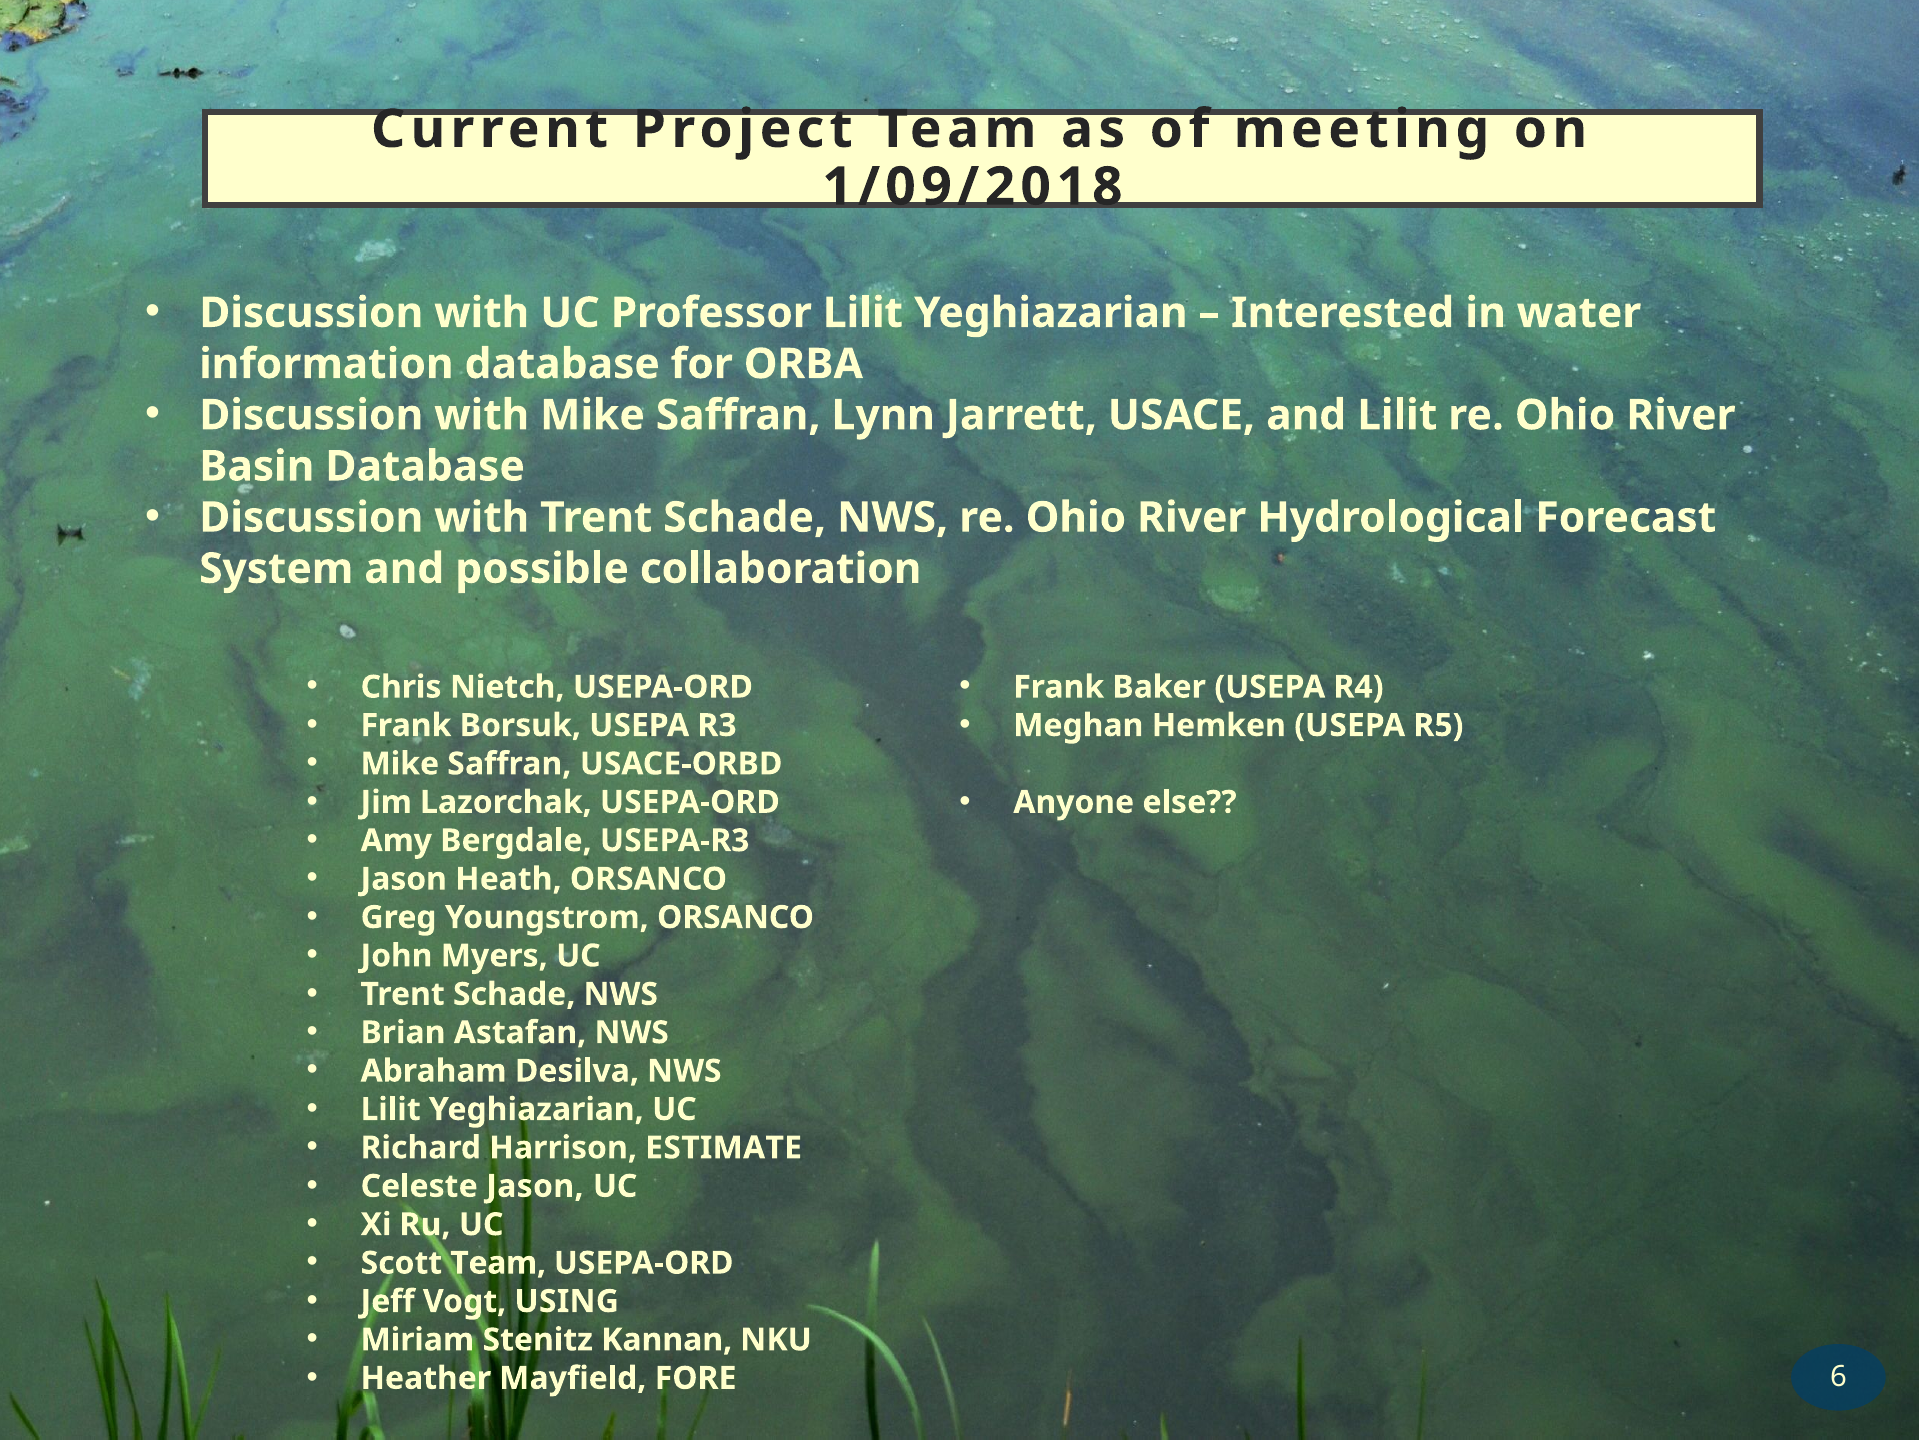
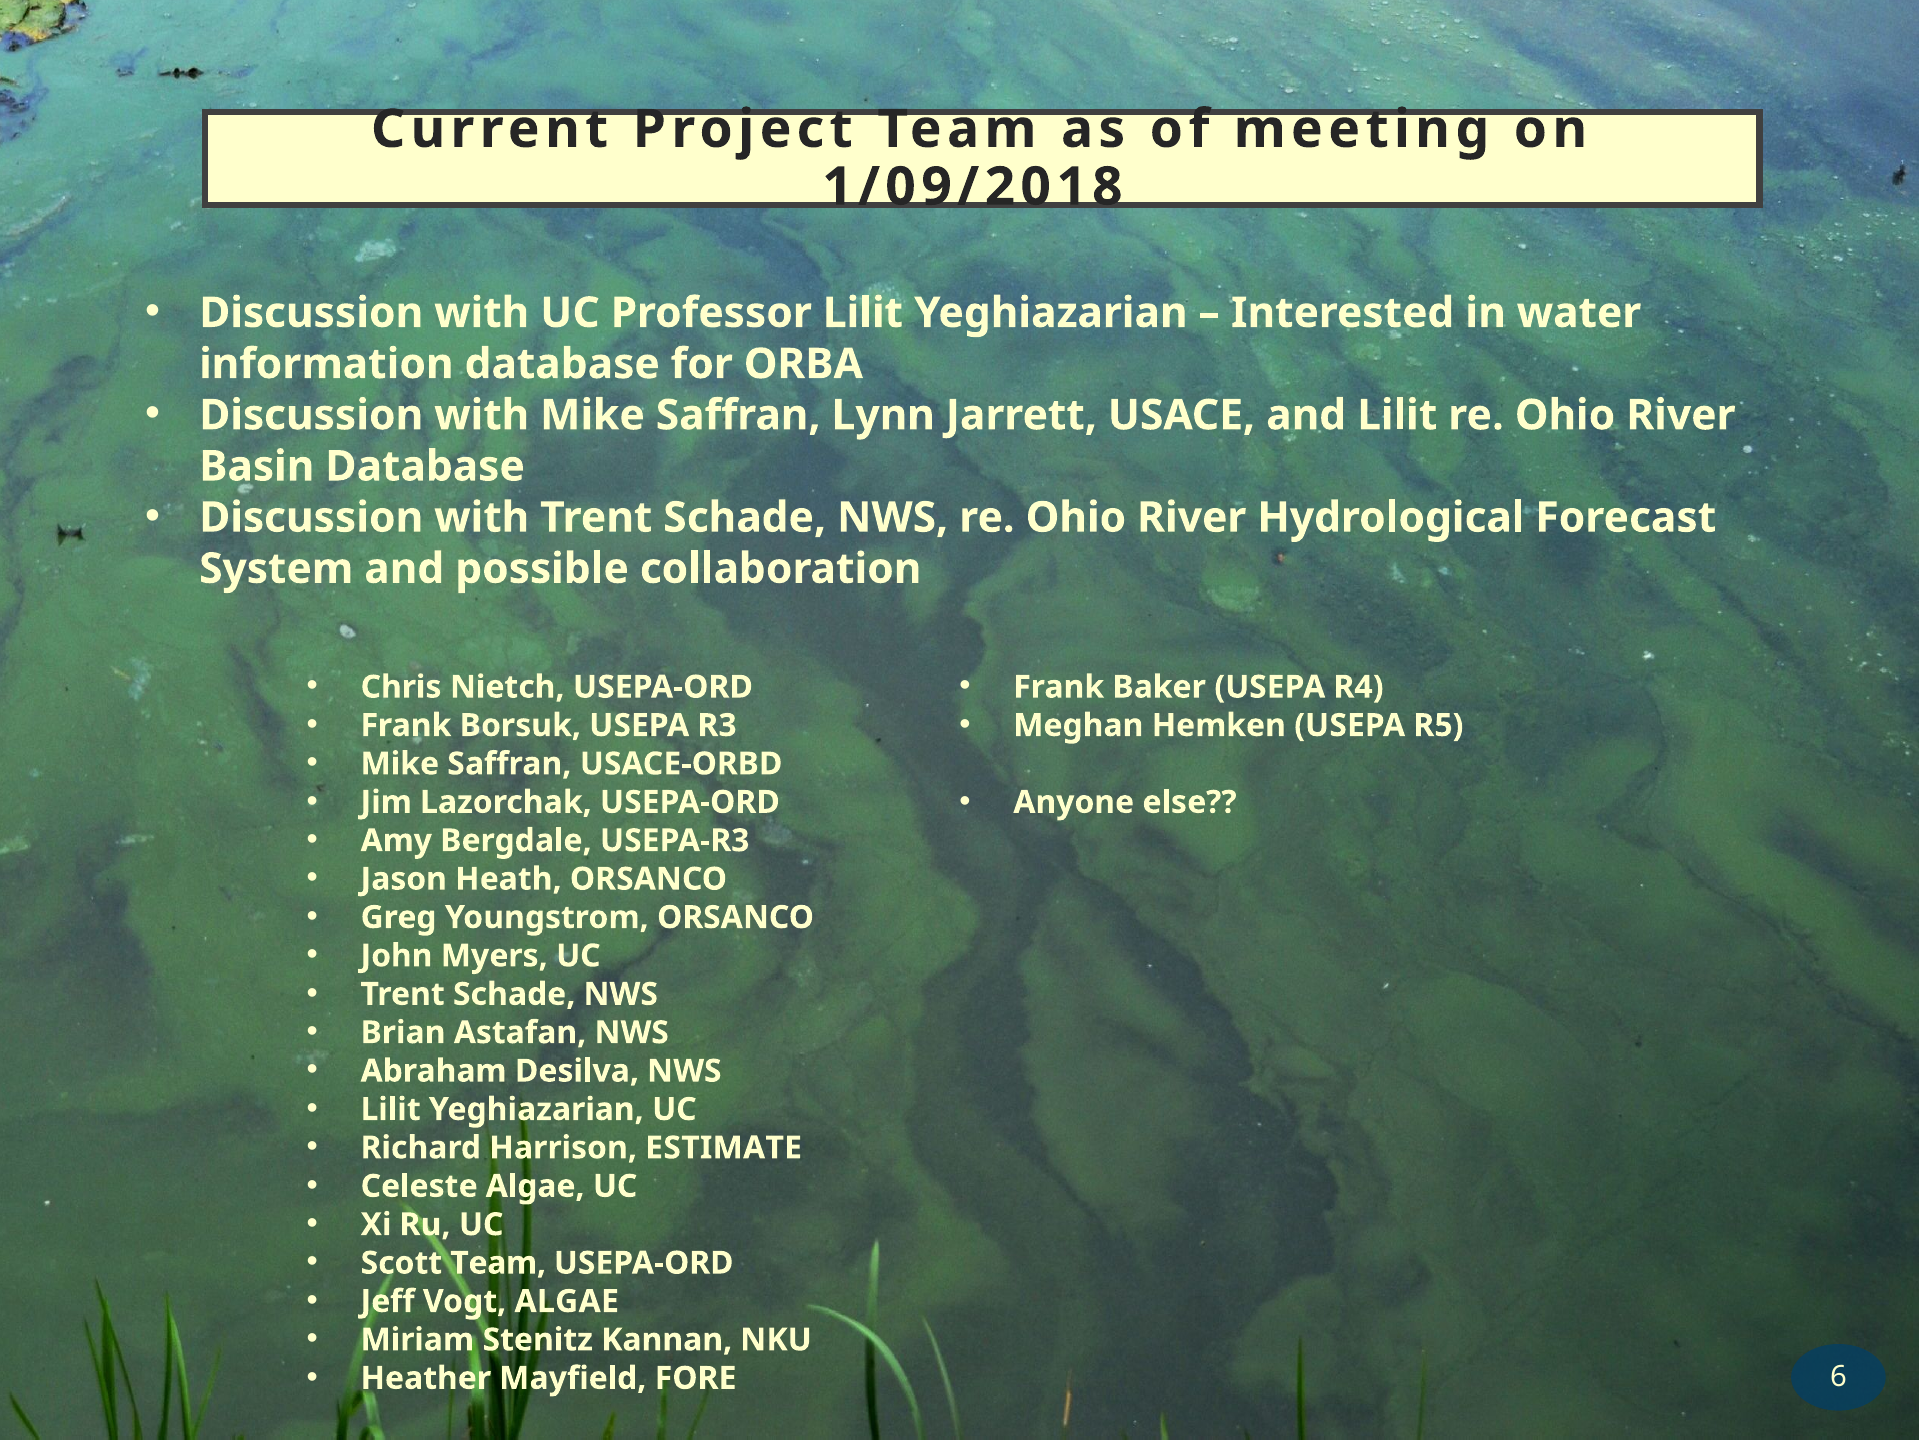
Celeste Jason: Jason -> Algae
Vogt USING: USING -> ALGAE
